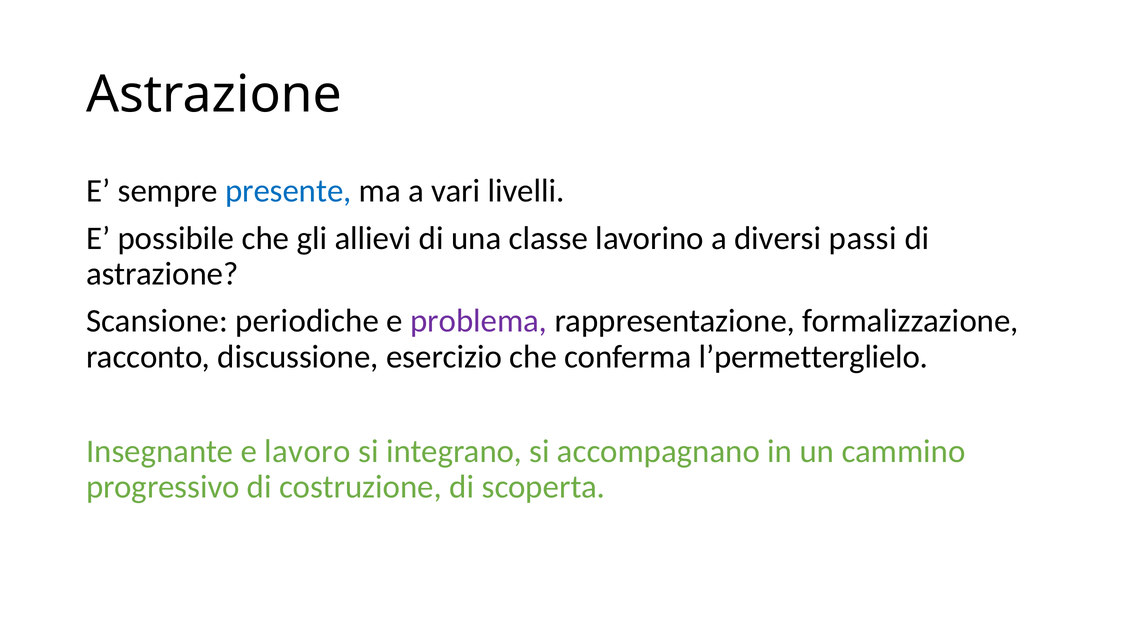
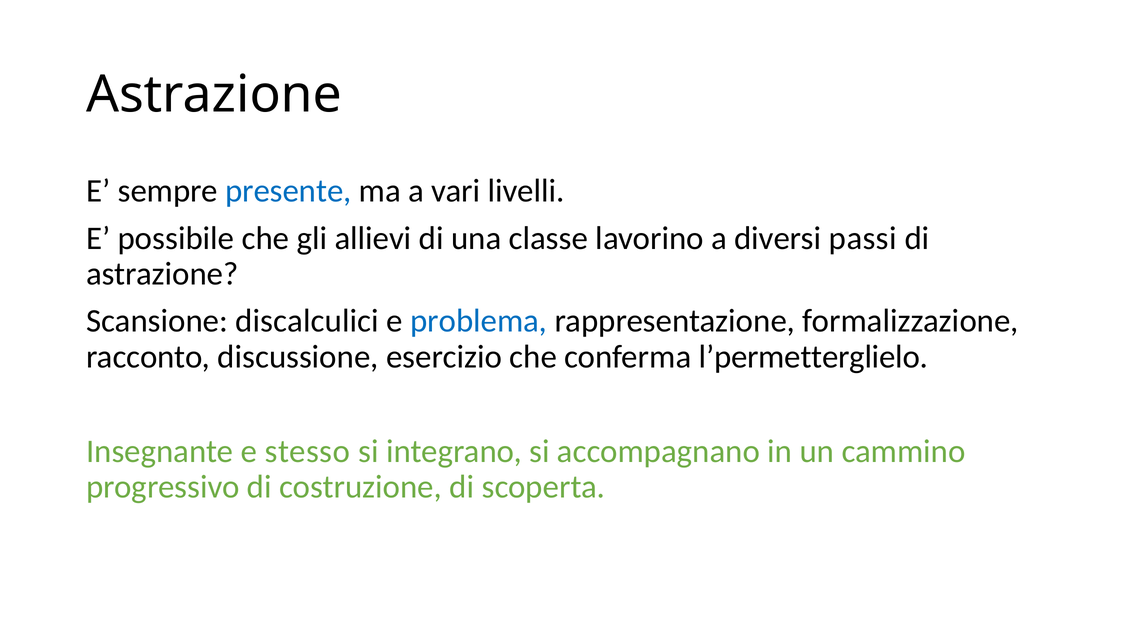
periodiche: periodiche -> discalculici
problema colour: purple -> blue
lavoro: lavoro -> stesso
